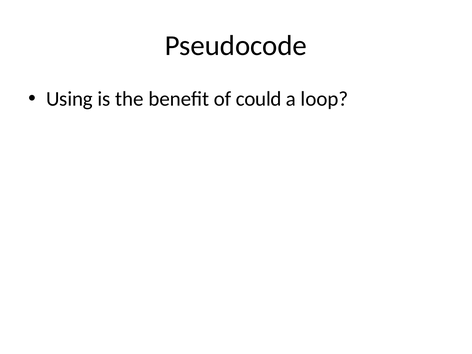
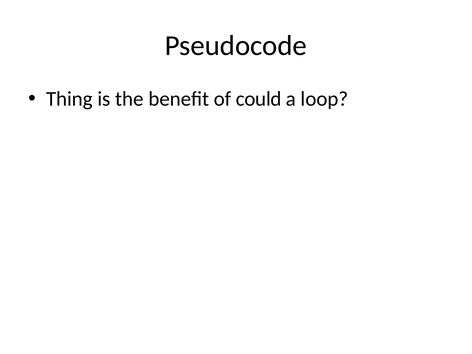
Using: Using -> Thing
